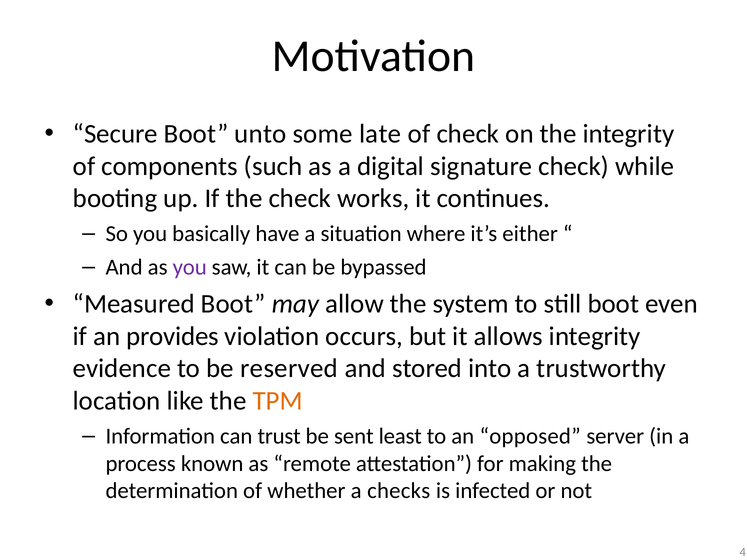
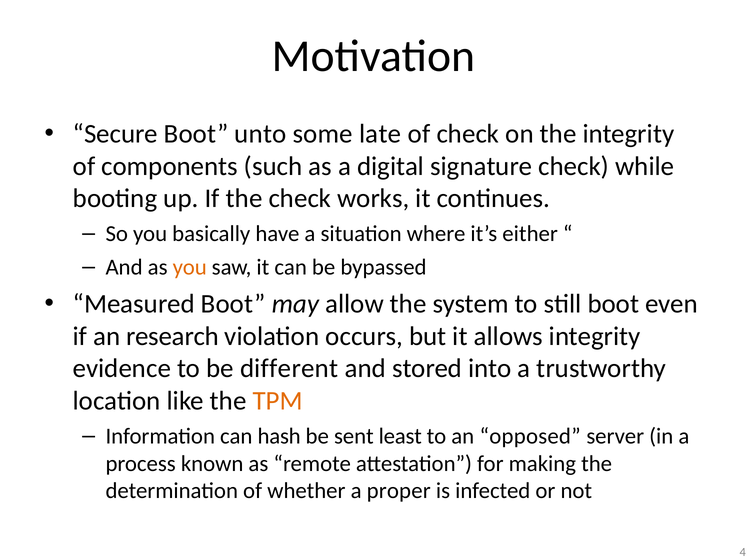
you at (190, 267) colour: purple -> orange
provides: provides -> research
reserved: reserved -> different
trust: trust -> hash
checks: checks -> proper
